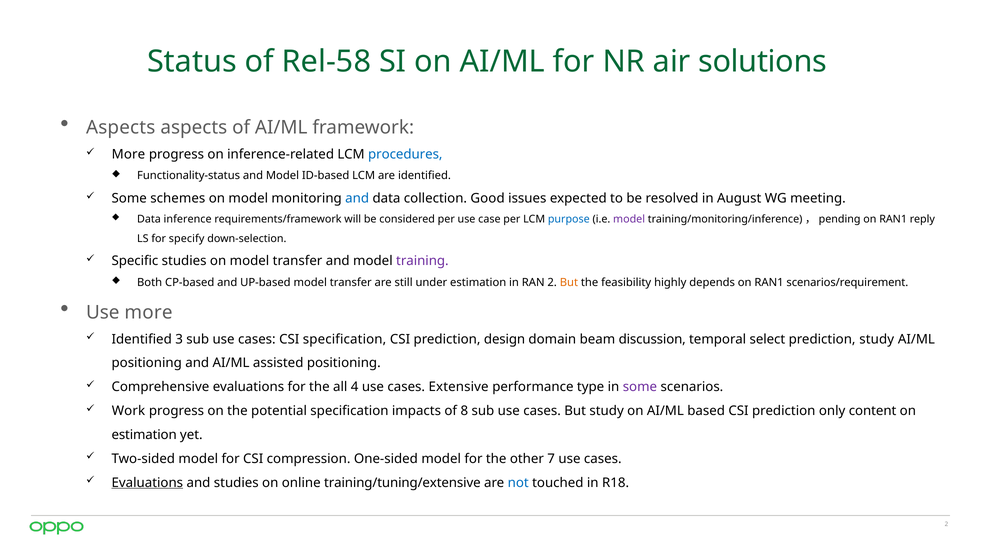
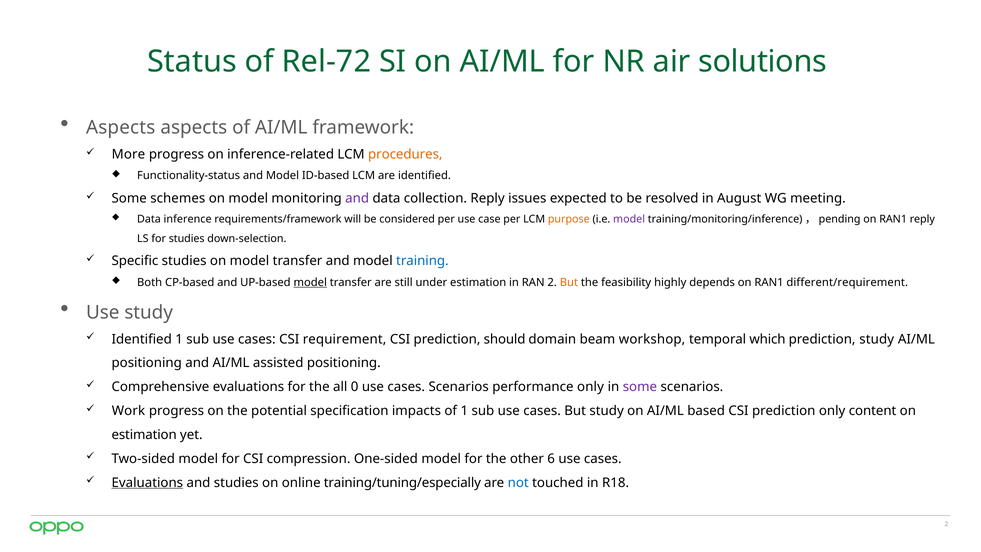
Rel-58: Rel-58 -> Rel-72
procedures colour: blue -> orange
and at (357, 198) colour: blue -> purple
collection Good: Good -> Reply
purpose colour: blue -> orange
for specify: specify -> studies
training colour: purple -> blue
model at (310, 282) underline: none -> present
scenarios/requirement: scenarios/requirement -> different/requirement
Use more: more -> study
Identified 3: 3 -> 1
CSI specification: specification -> requirement
design: design -> should
discussion: discussion -> workshop
select: select -> which
4: 4 -> 0
cases Extensive: Extensive -> Scenarios
performance type: type -> only
of 8: 8 -> 1
7: 7 -> 6
training/tuning/extensive: training/tuning/extensive -> training/tuning/especially
